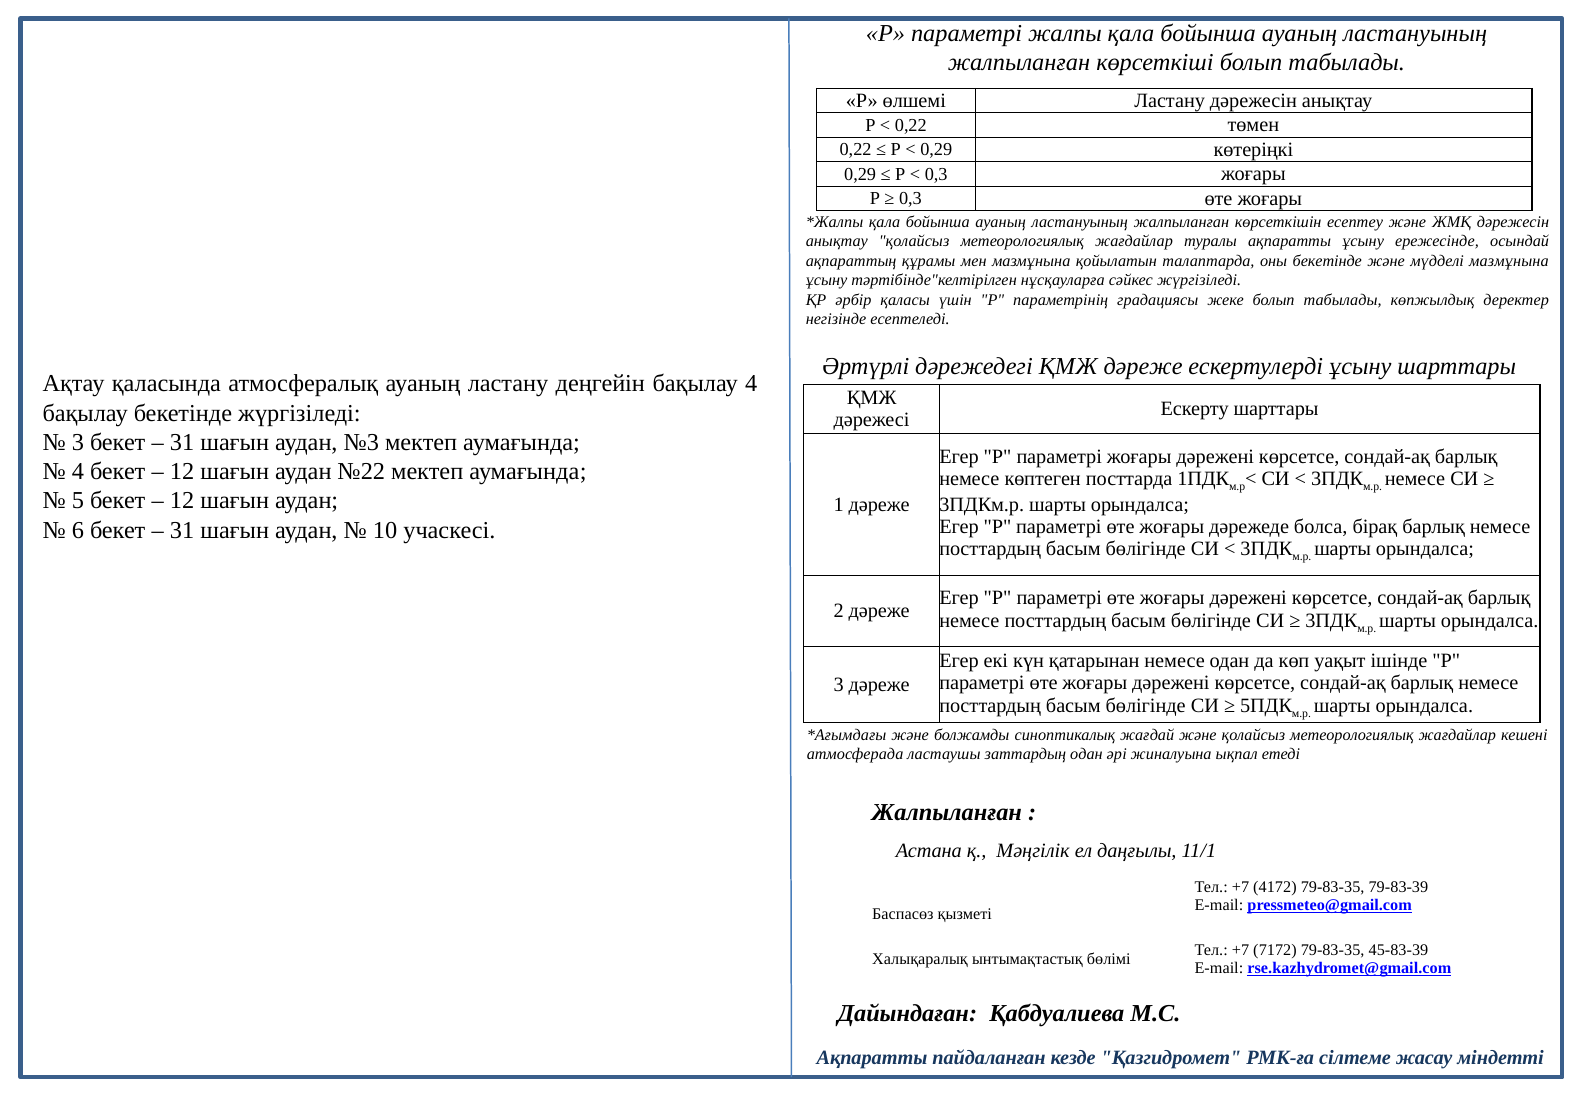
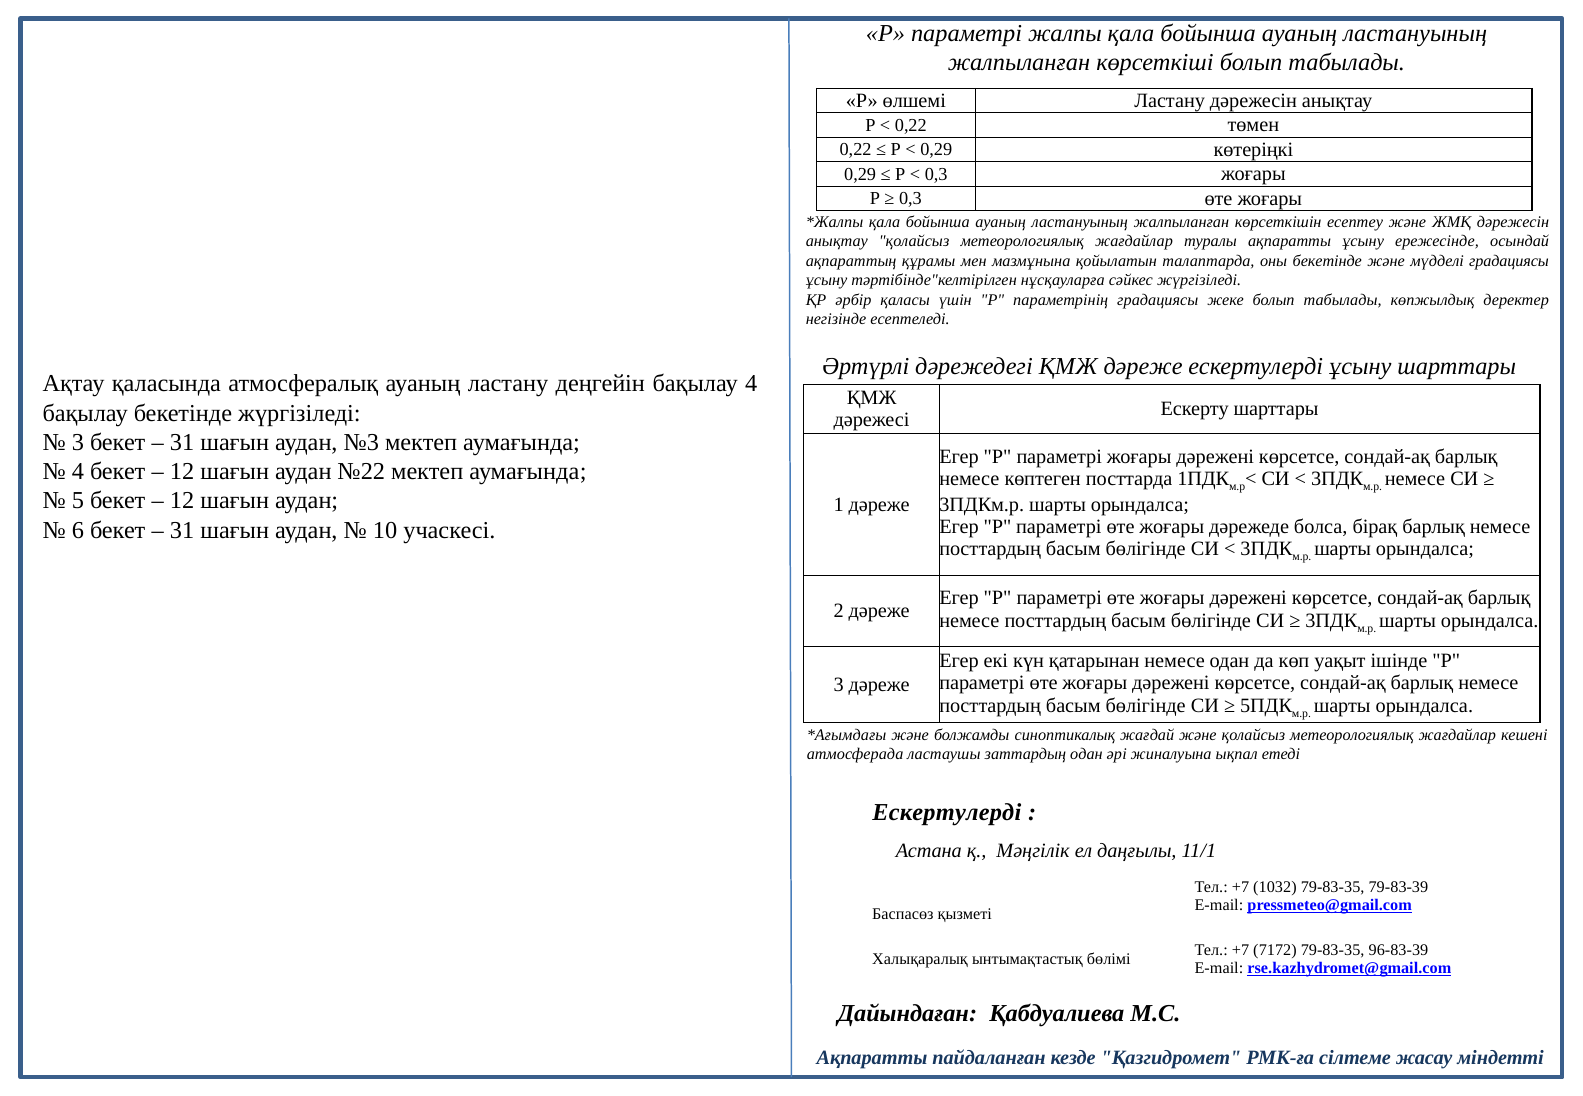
мүдделі мазмұнына: мазмұнына -> градациясы
Жалпыланған at (947, 812): Жалпыланған -> Ескертулерді
4172: 4172 -> 1032
45-83-39: 45-83-39 -> 96-83-39
